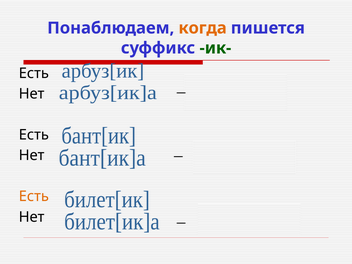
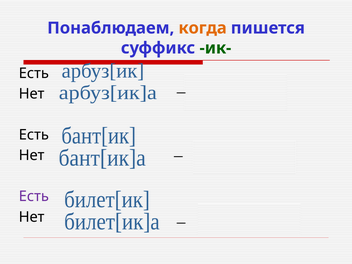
Есть at (34, 196) colour: orange -> purple
